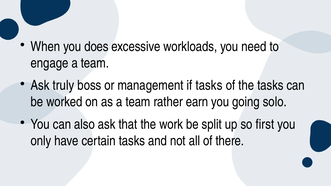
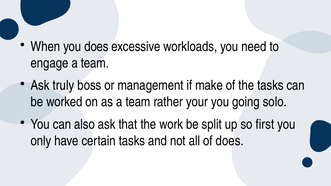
if tasks: tasks -> make
earn: earn -> your
of there: there -> does
